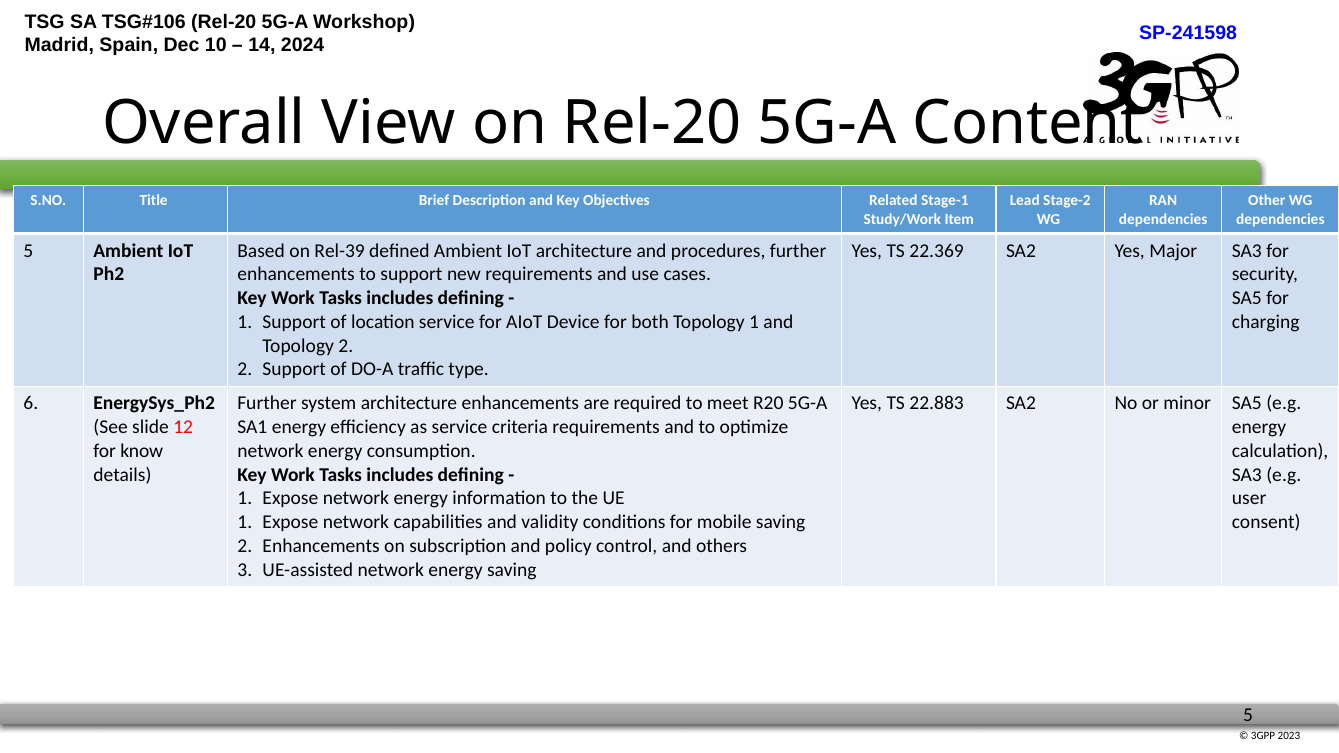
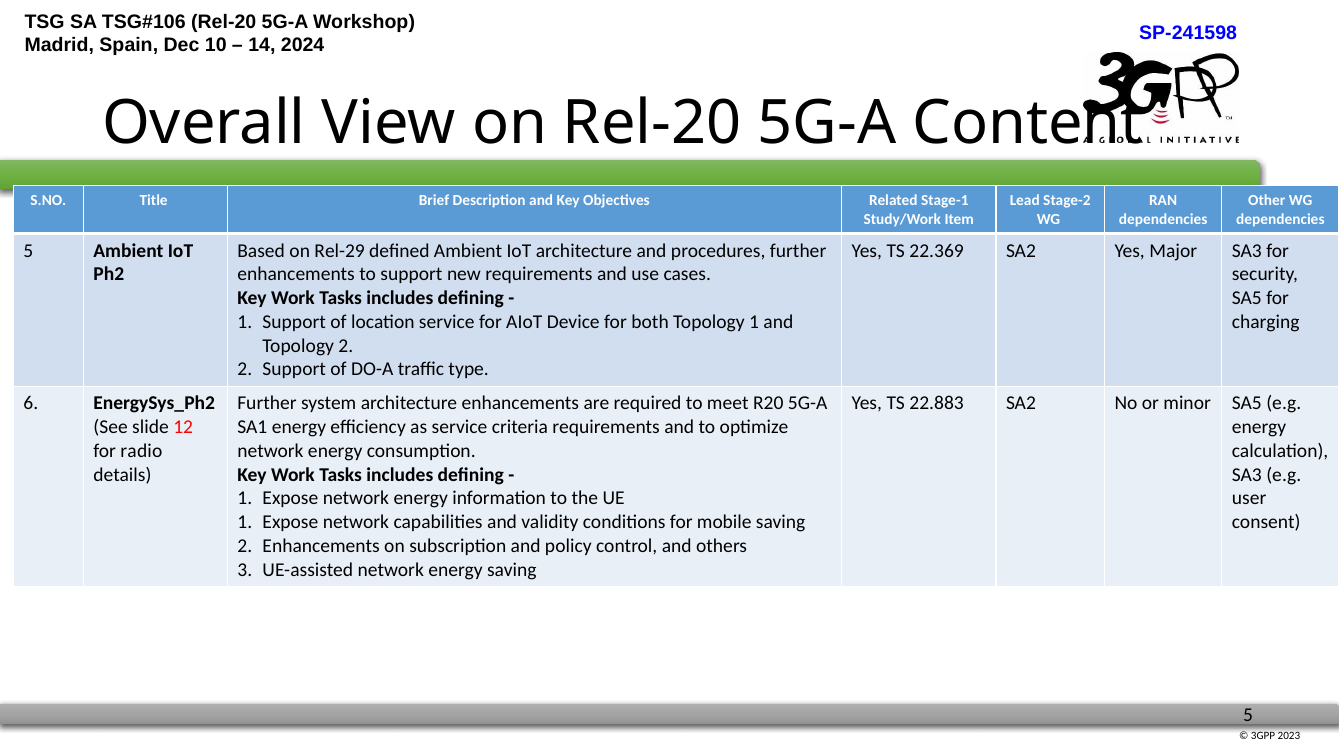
Rel-39: Rel-39 -> Rel-29
know: know -> radio
